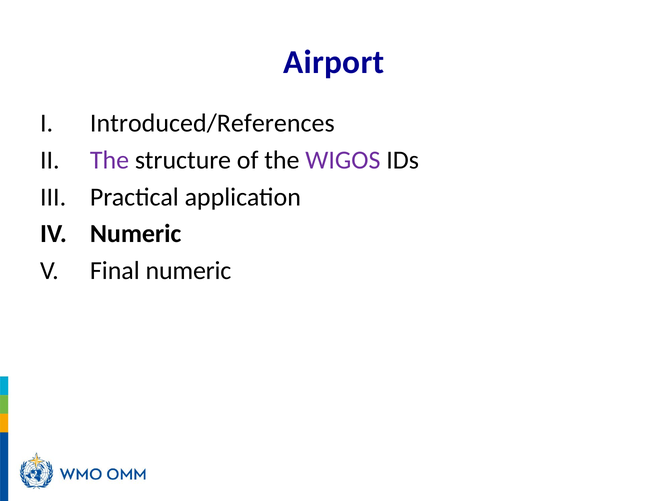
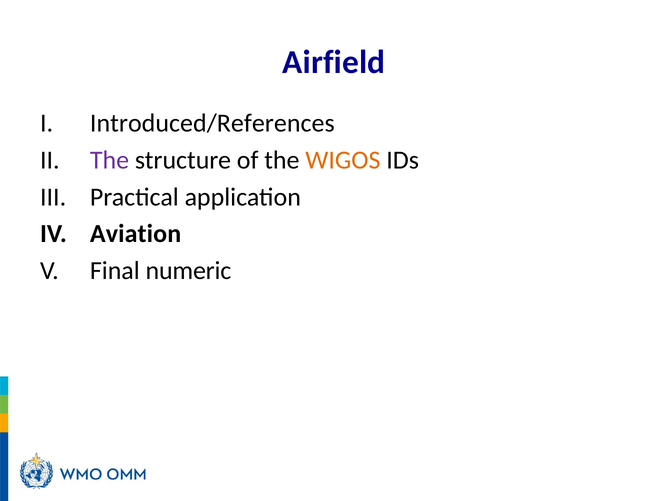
Airport: Airport -> Airfield
WIGOS colour: purple -> orange
Numeric at (136, 234): Numeric -> Aviation
